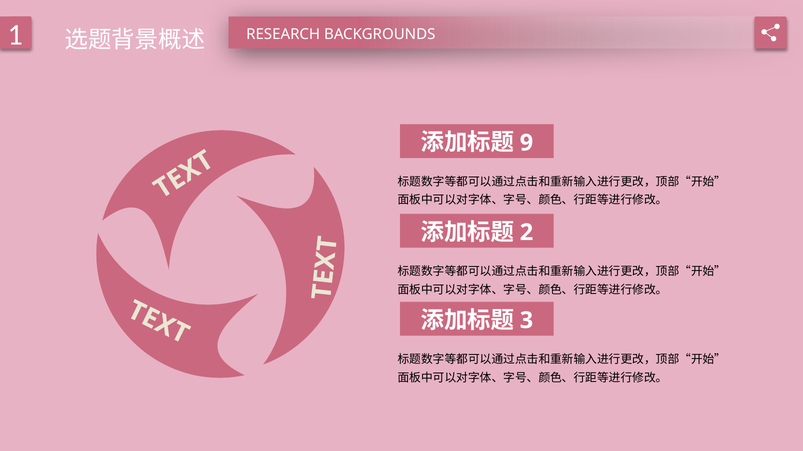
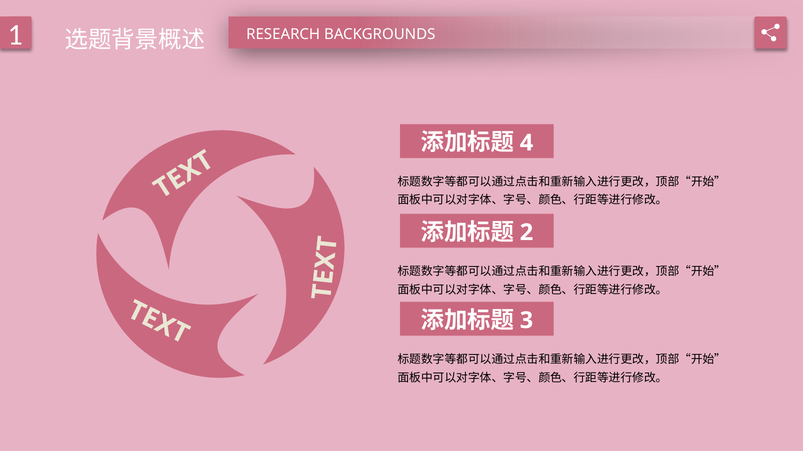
9: 9 -> 4
